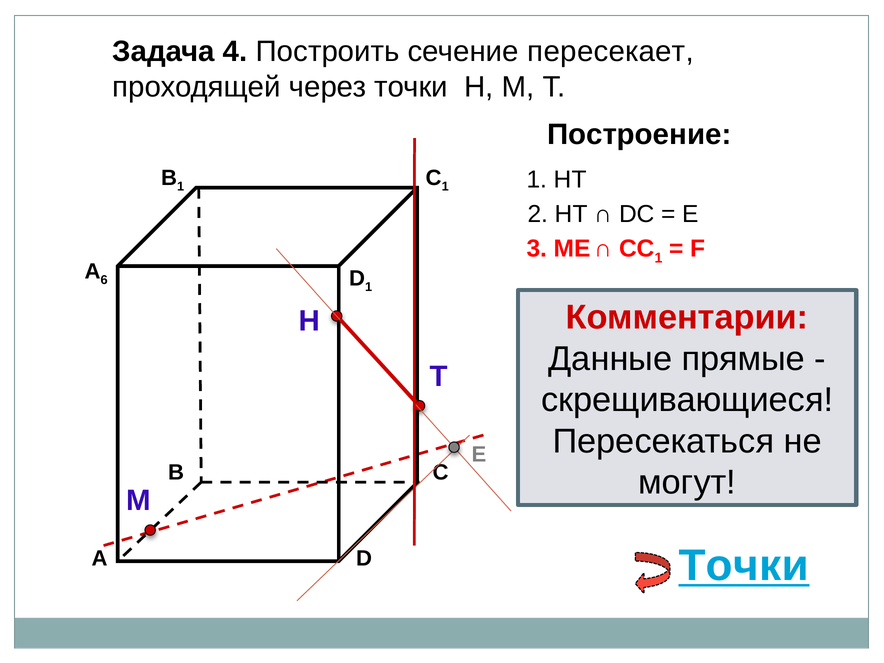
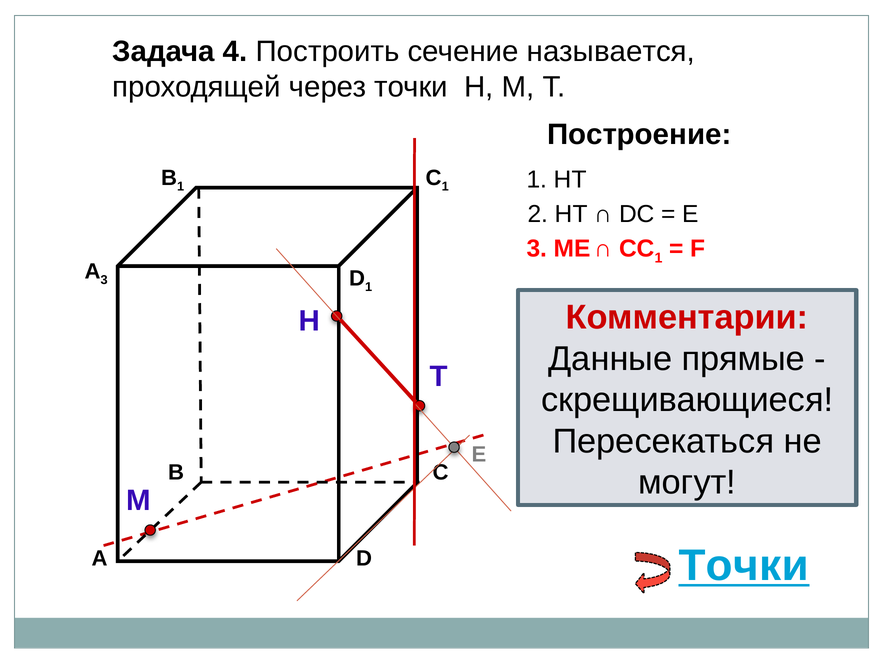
пересекает: пересекает -> называется
А 6: 6 -> 3
